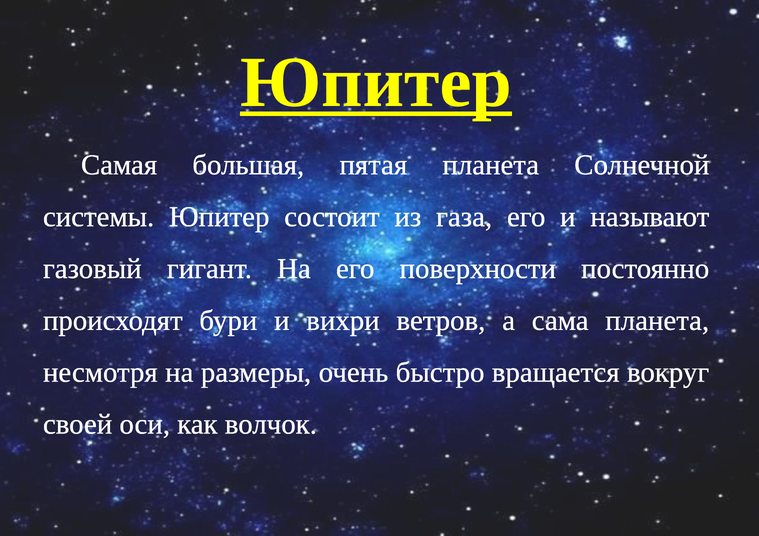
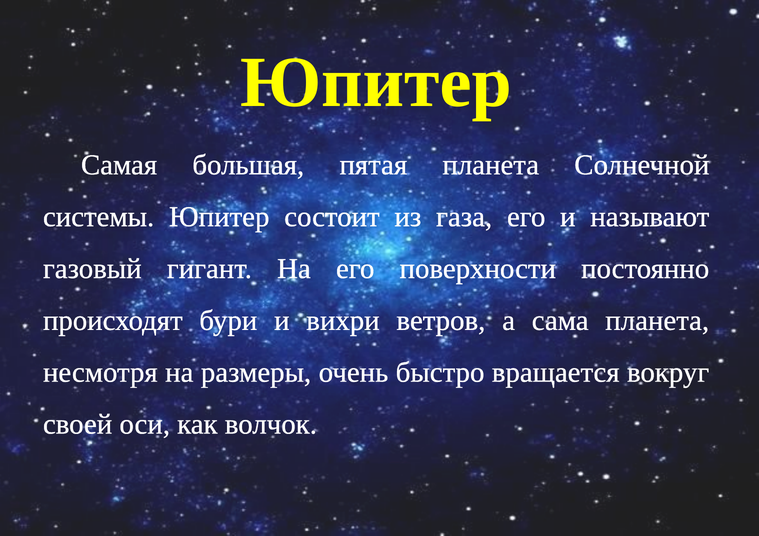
Юпитер at (376, 83) underline: present -> none
